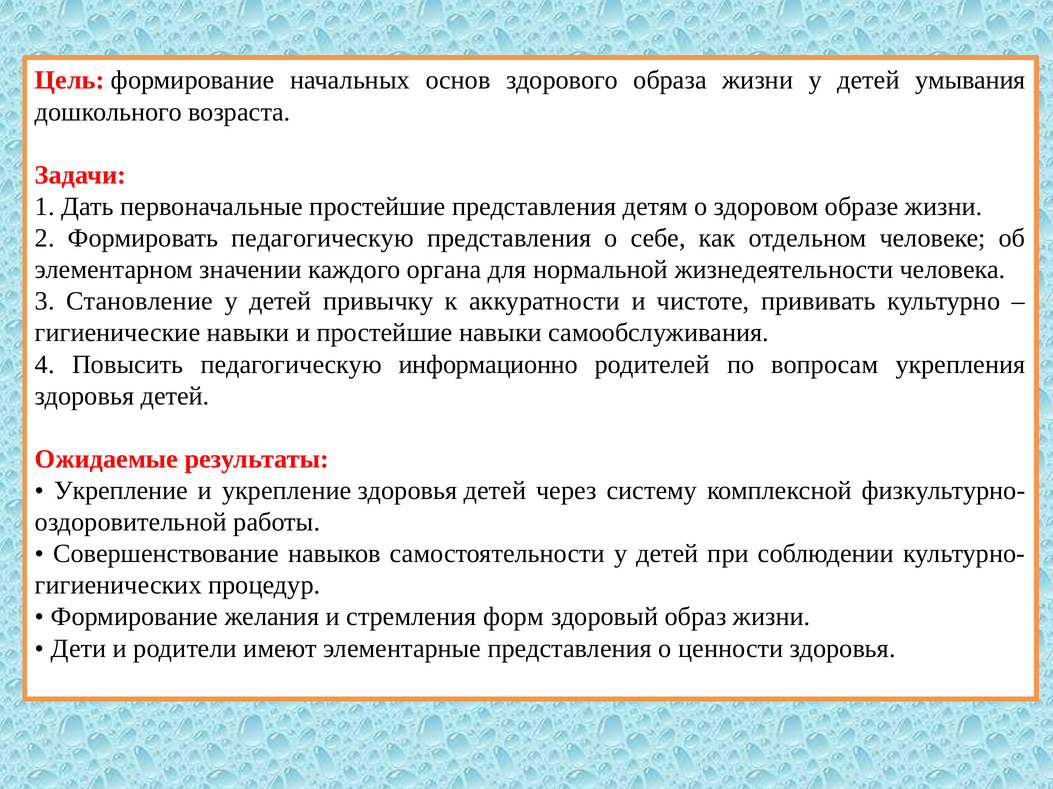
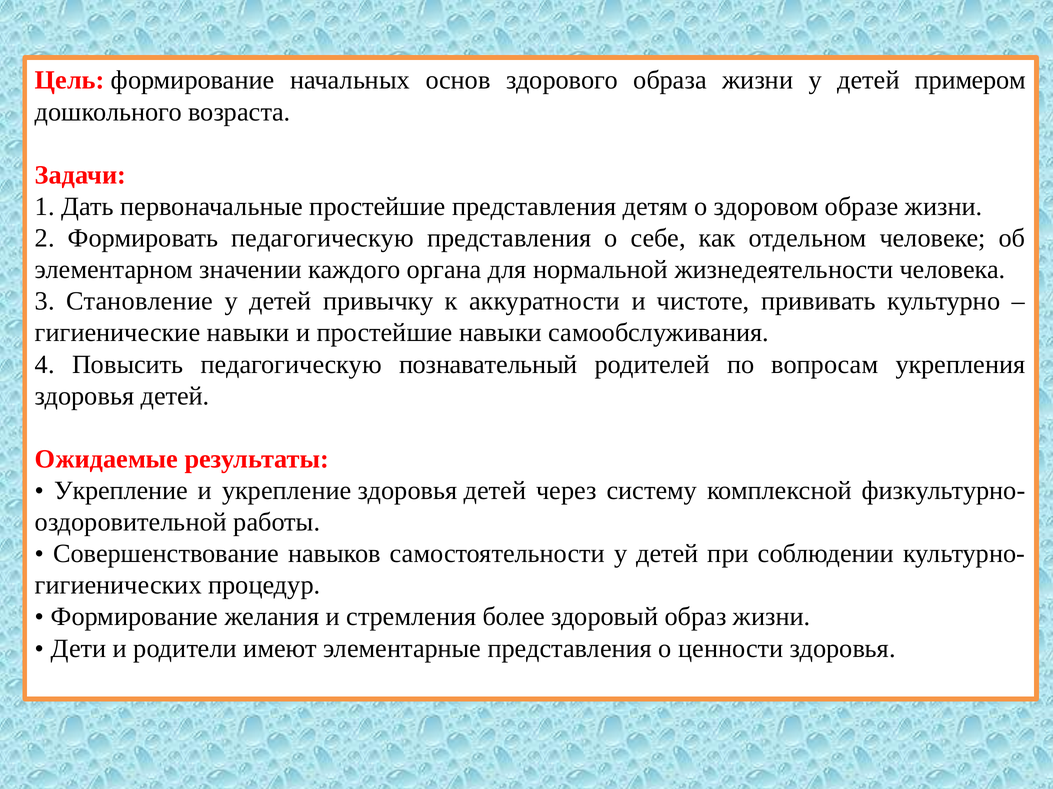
умывания: умывания -> примером
информационно: информационно -> познавательный
форм: форм -> более
